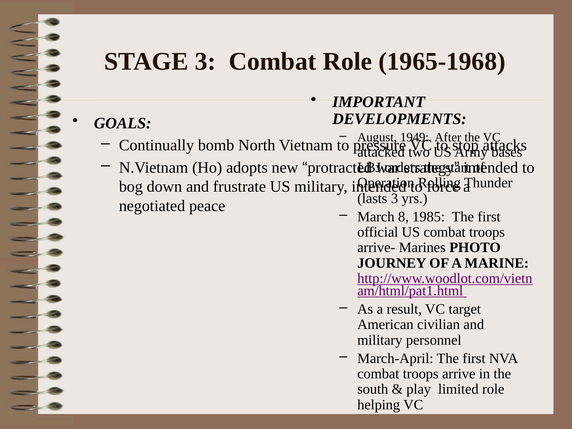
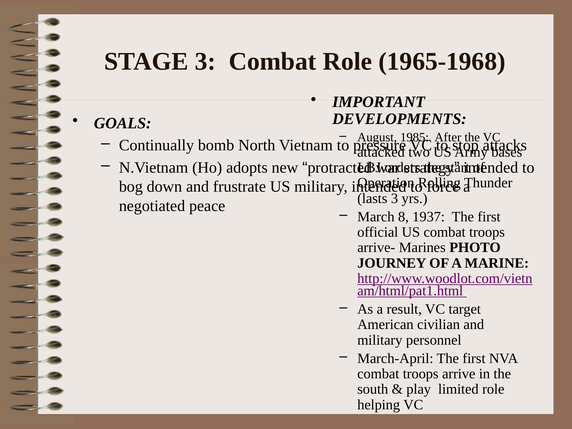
1949: 1949 -> 1985
1985: 1985 -> 1937
